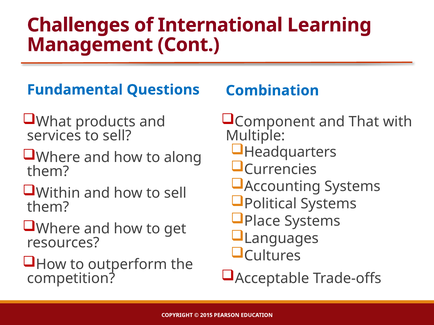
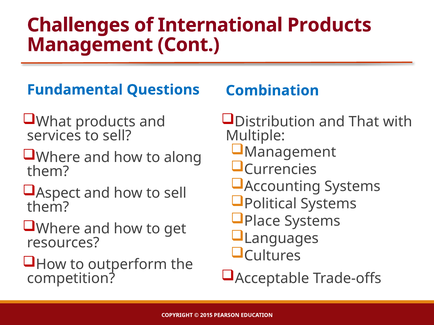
International Learning: Learning -> Products
Component: Component -> Distribution
Headquarters at (290, 152): Headquarters -> Management
Within: Within -> Aspect
